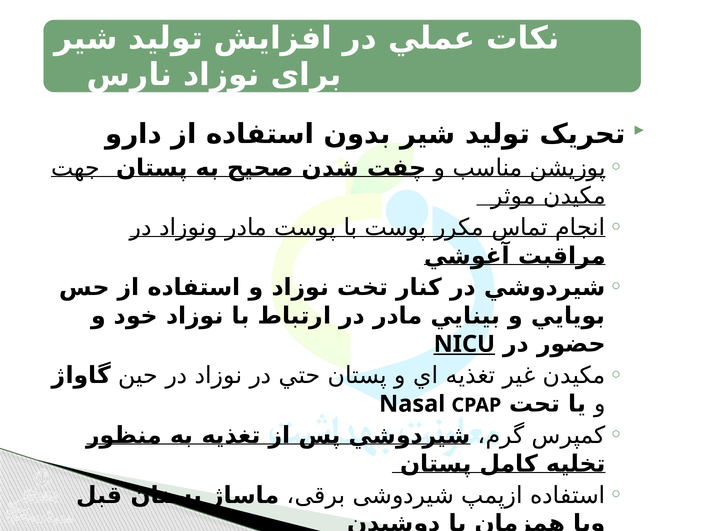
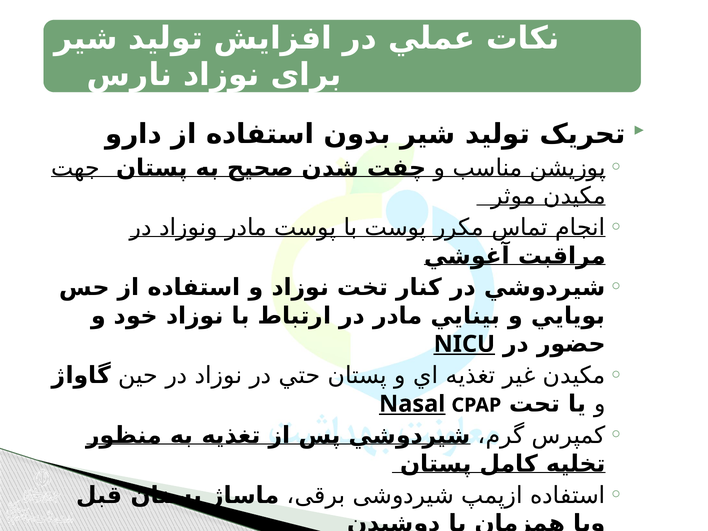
Nasal underline: none -> present
